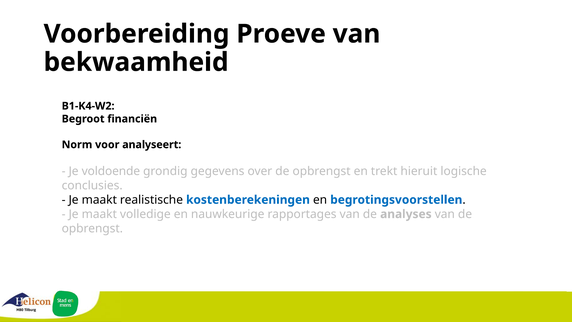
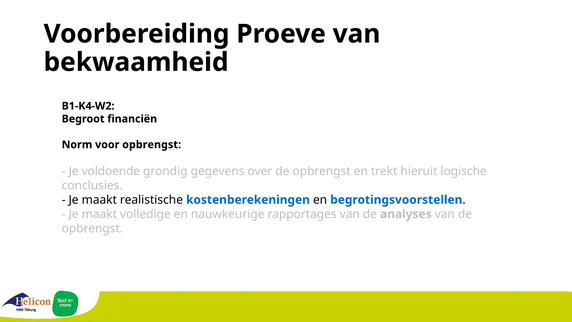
voor analyseert: analyseert -> opbrengst
